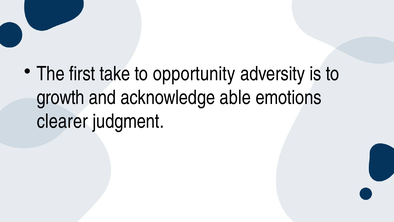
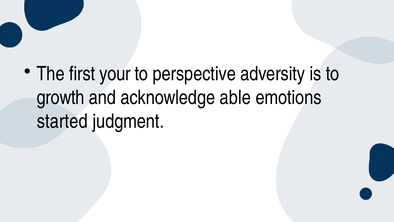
take: take -> your
opportunity: opportunity -> perspective
clearer: clearer -> started
